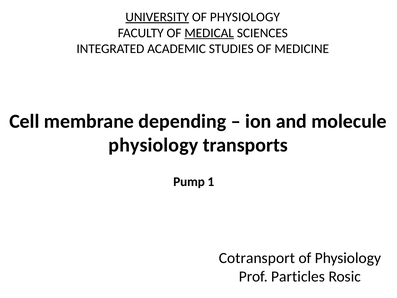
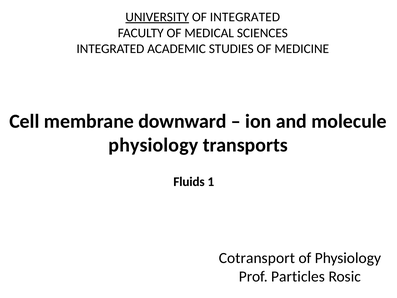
PHYSIOLOGY at (245, 17): PHYSIOLOGY -> INTEGRATED
MEDICAL underline: present -> none
depending: depending -> downward
Pump: Pump -> Fluids
